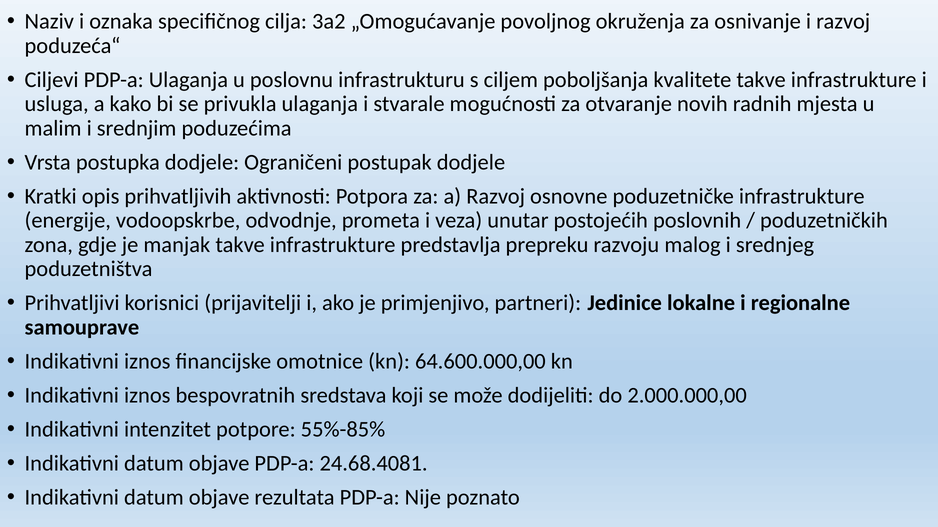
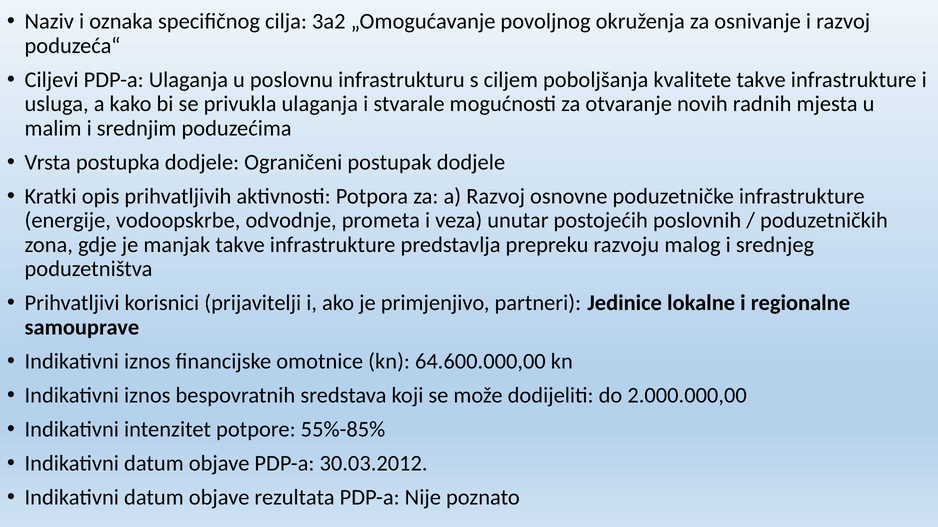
24.68.4081: 24.68.4081 -> 30.03.2012
